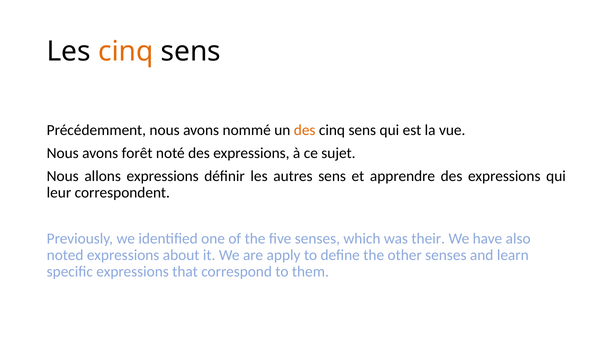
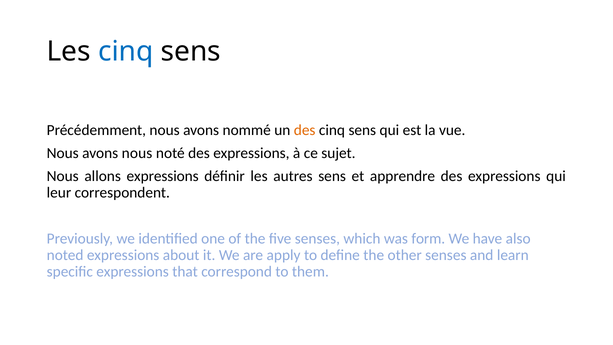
cinq at (126, 51) colour: orange -> blue
avons forêt: forêt -> nous
their: their -> form
